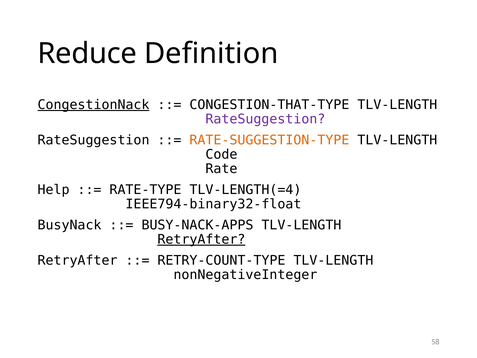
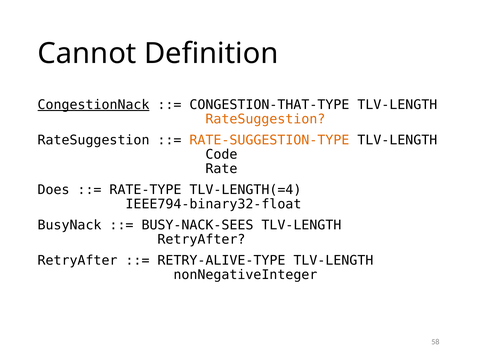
Reduce: Reduce -> Cannot
RateSuggestion at (265, 119) colour: purple -> orange
Help: Help -> Does
BUSY-NACK-APPS: BUSY-NACK-APPS -> BUSY-NACK-SEES
RetryAfter at (201, 239) underline: present -> none
RETRY-COUNT-TYPE: RETRY-COUNT-TYPE -> RETRY-ALIVE-TYPE
